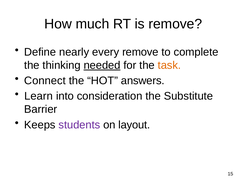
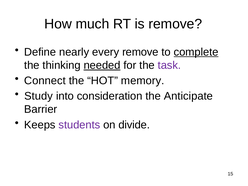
complete underline: none -> present
task colour: orange -> purple
answers: answers -> memory
Learn: Learn -> Study
Substitute: Substitute -> Anticipate
layout: layout -> divide
